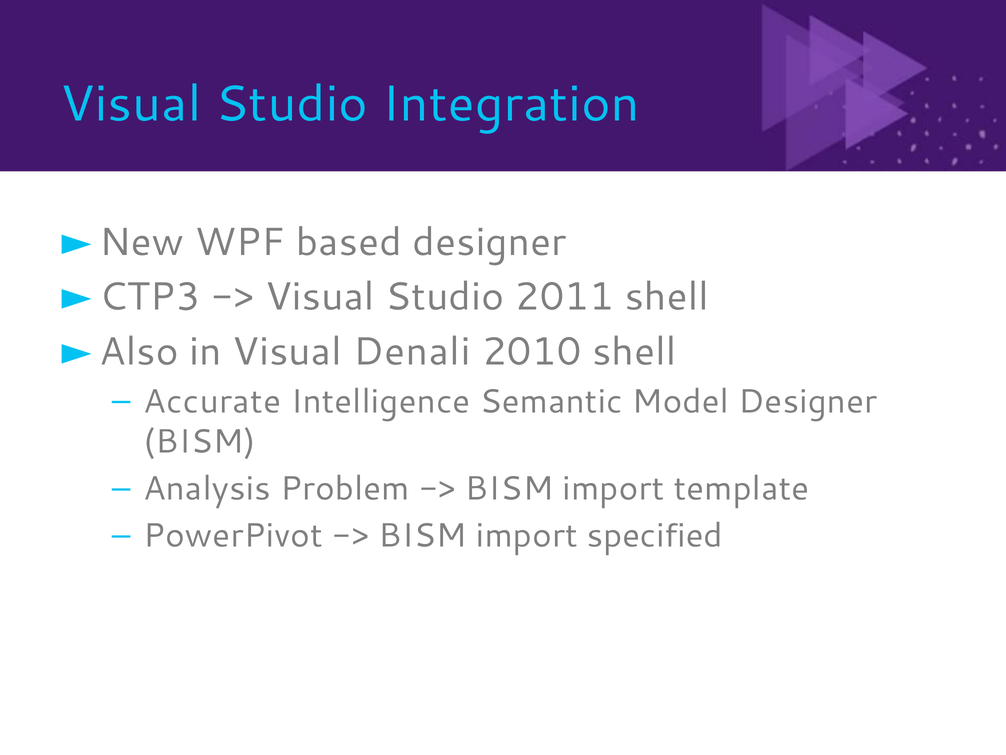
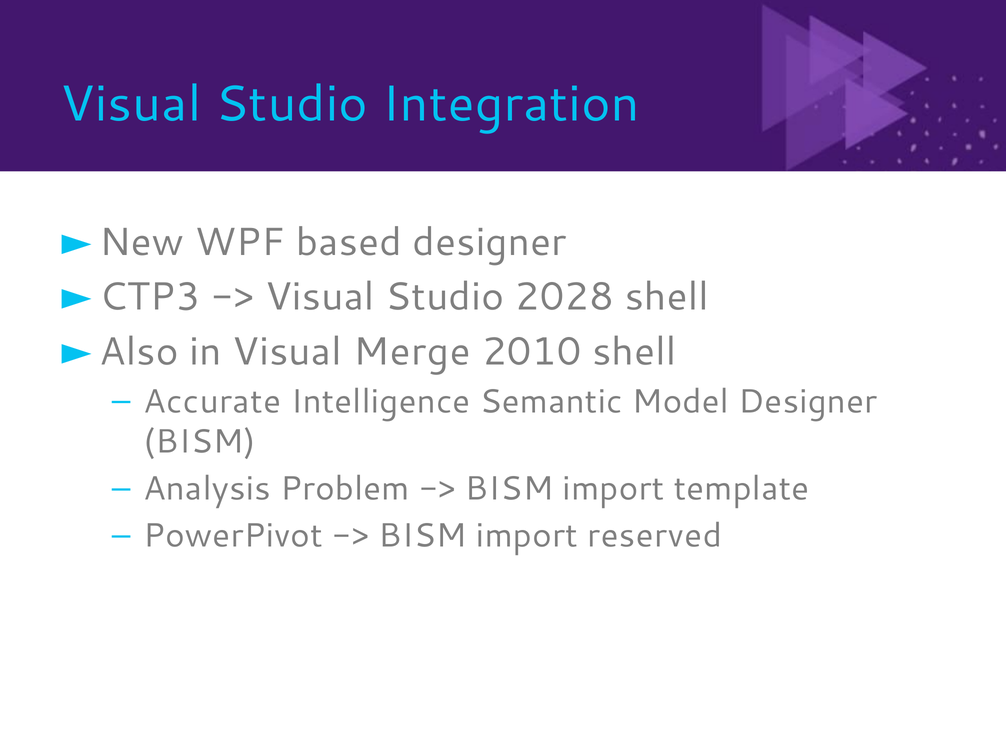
2011: 2011 -> 2028
Denali: Denali -> Merge
specified: specified -> reserved
